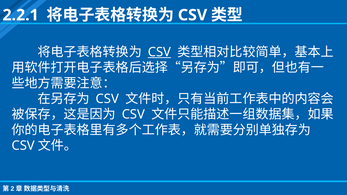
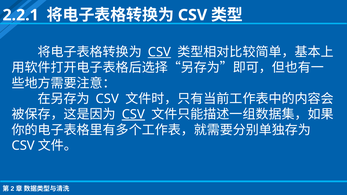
CSV at (133, 115) underline: none -> present
